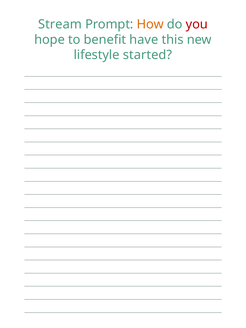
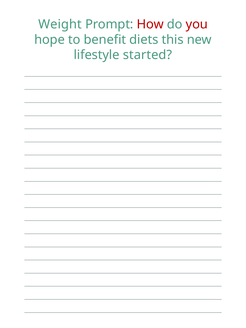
Stream: Stream -> Weight
How colour: orange -> red
have: have -> diets
